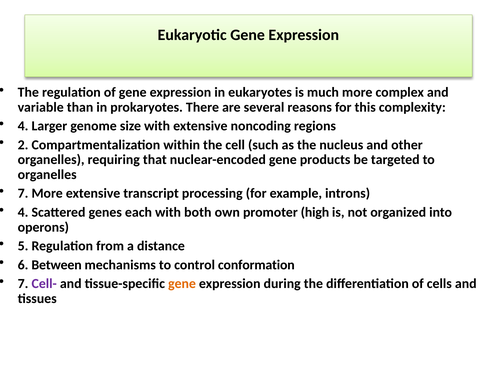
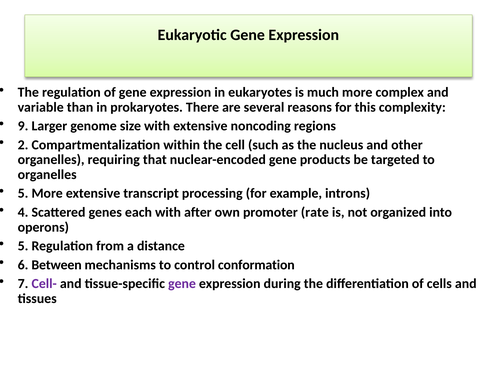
4 at (23, 126): 4 -> 9
7 at (23, 194): 7 -> 5
both: both -> after
high: high -> rate
gene at (182, 284) colour: orange -> purple
